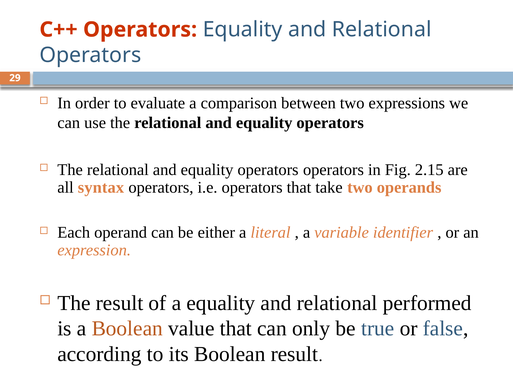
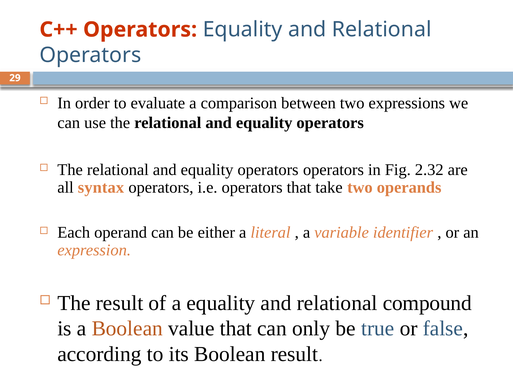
2.15: 2.15 -> 2.32
performed: performed -> compound
